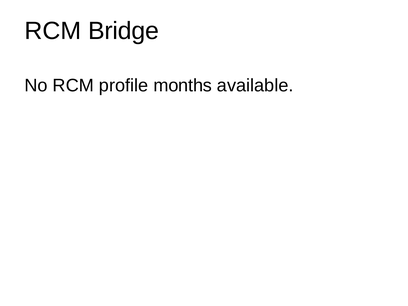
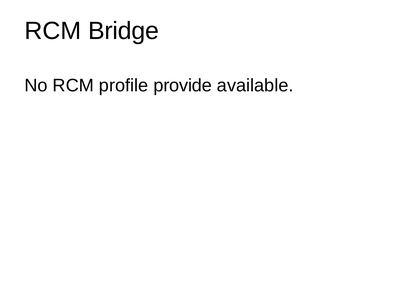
months: months -> provide
